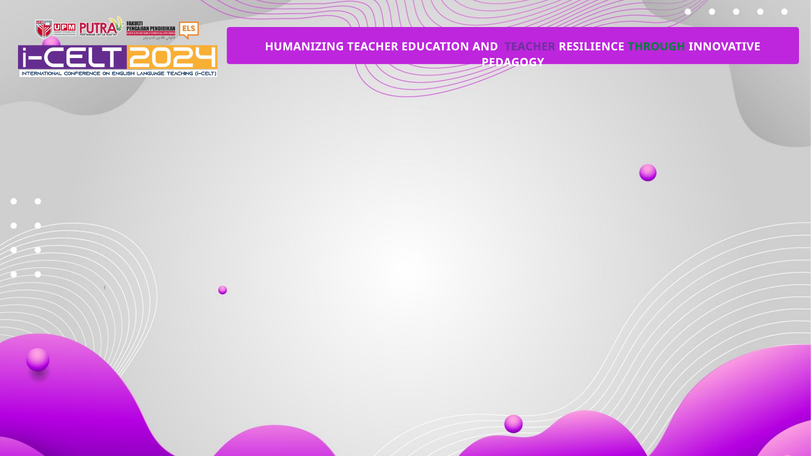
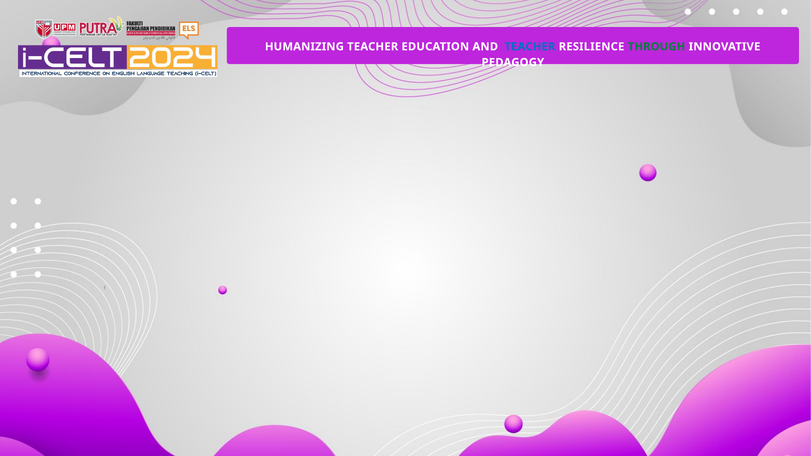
TEACHER at (530, 47) colour: purple -> blue
